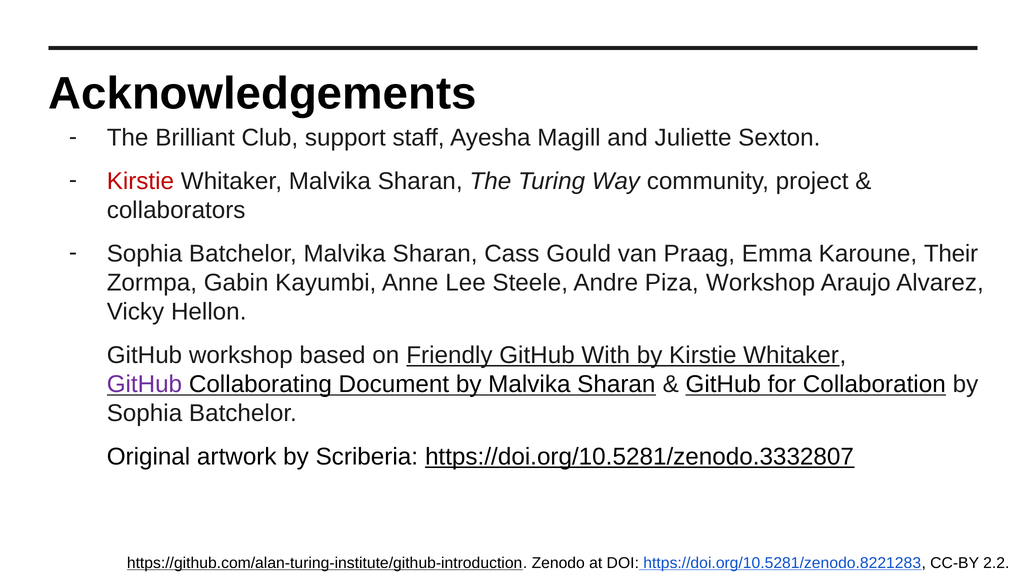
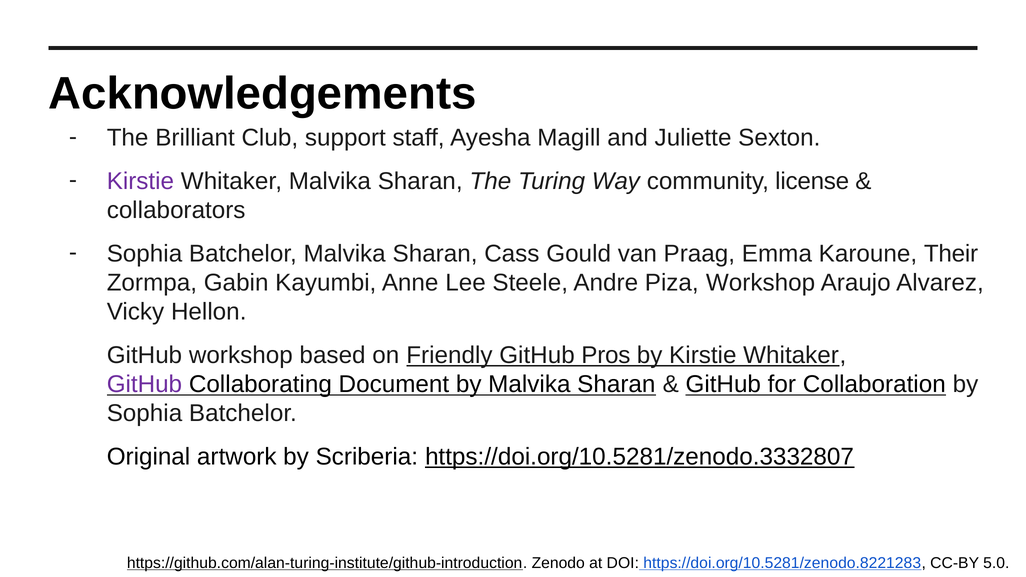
Kirstie at (140, 181) colour: red -> purple
project: project -> license
With: With -> Pros
2.2: 2.2 -> 5.0
